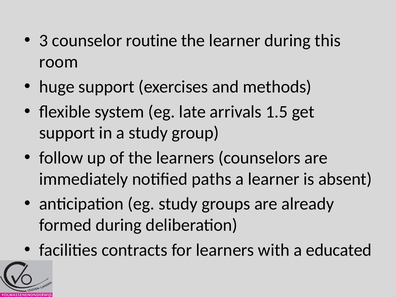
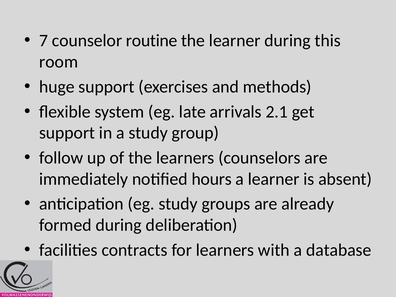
3: 3 -> 7
1.5: 1.5 -> 2.1
paths: paths -> hours
educated: educated -> database
